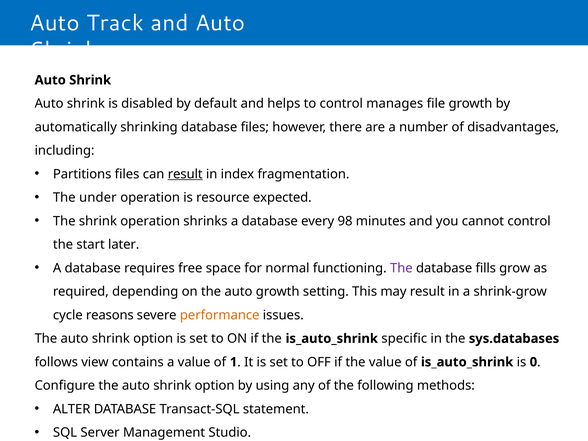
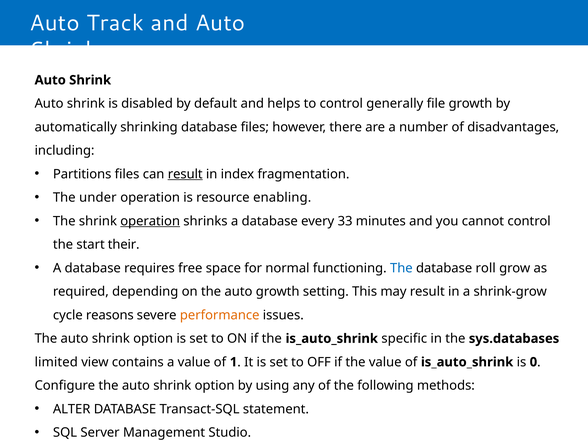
manages: manages -> generally
expected: expected -> enabling
operation at (150, 221) underline: none -> present
98: 98 -> 33
later: later -> their
The at (401, 268) colour: purple -> blue
fills: fills -> roll
follows: follows -> limited
